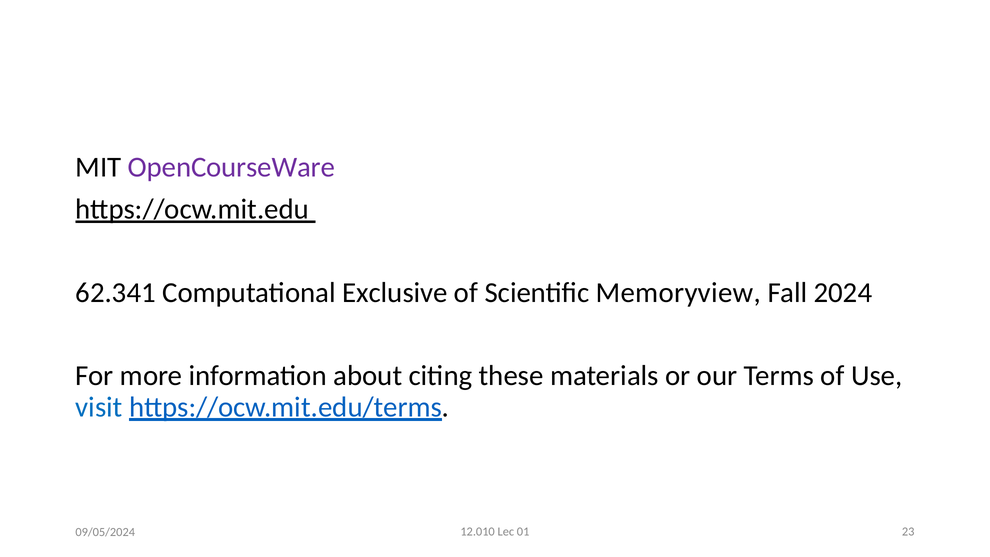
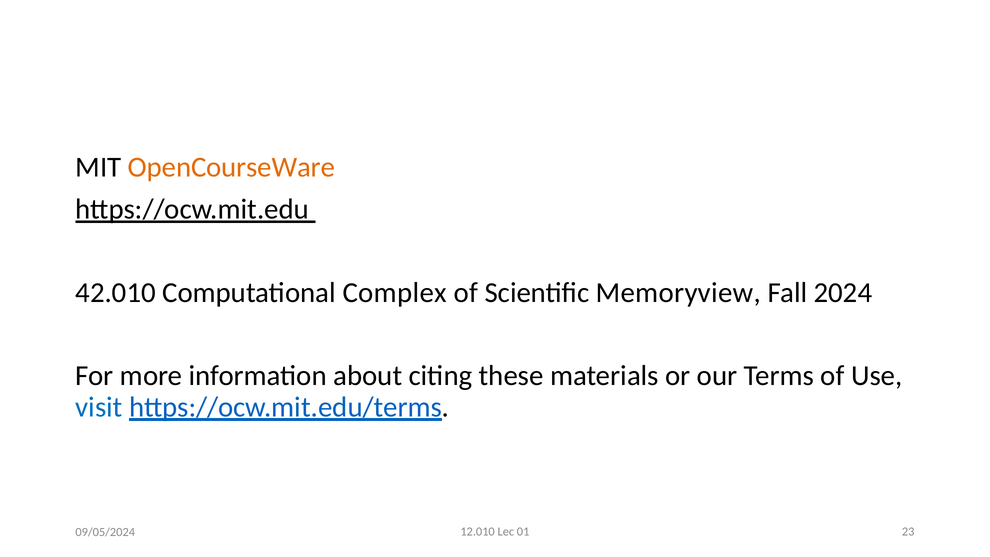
OpenCourseWare colour: purple -> orange
62.341: 62.341 -> 42.010
Exclusive: Exclusive -> Complex
